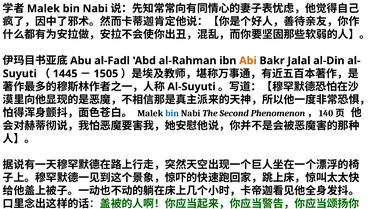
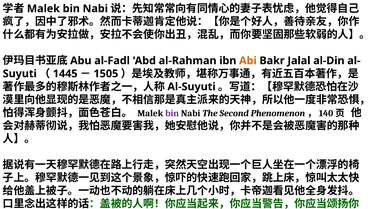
bin at (172, 113) colour: blue -> purple
